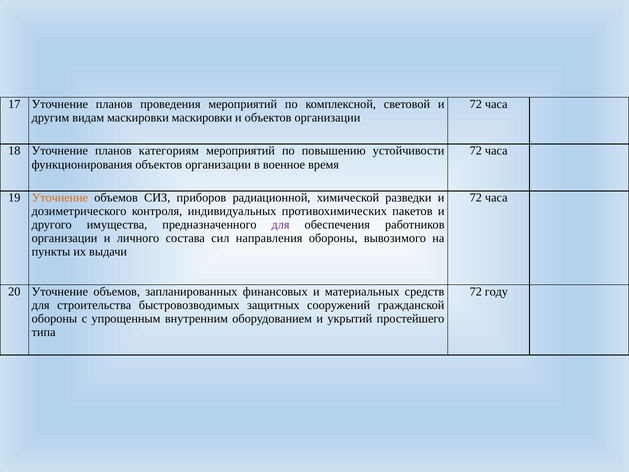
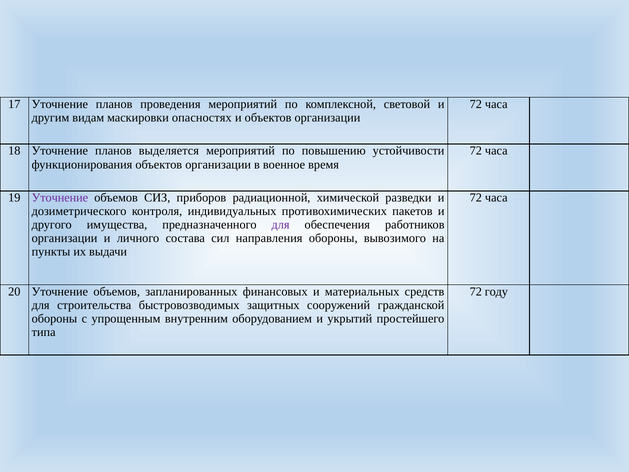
маскировки маскировки: маскировки -> опасностях
категориям: категориям -> выделяется
Уточнение at (60, 198) colour: orange -> purple
